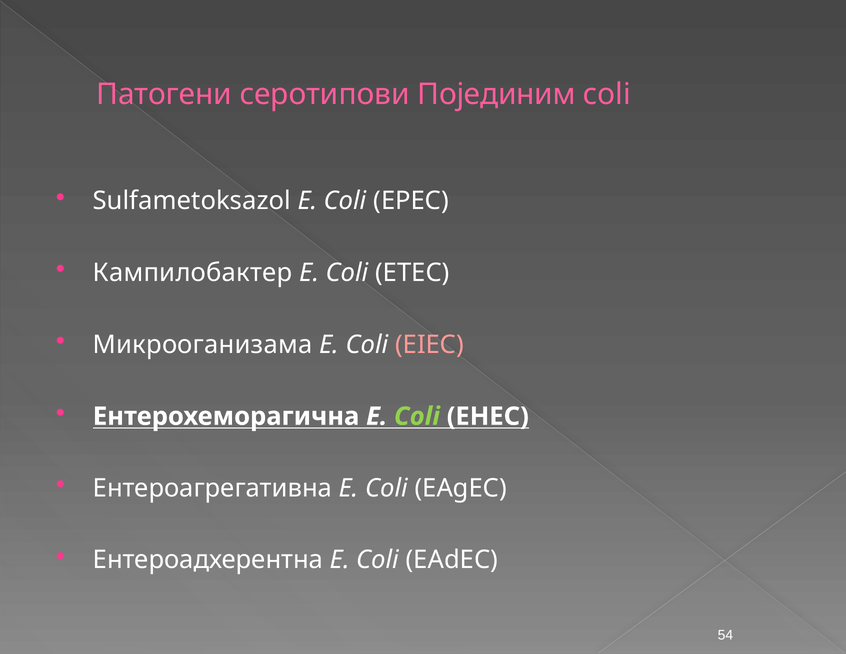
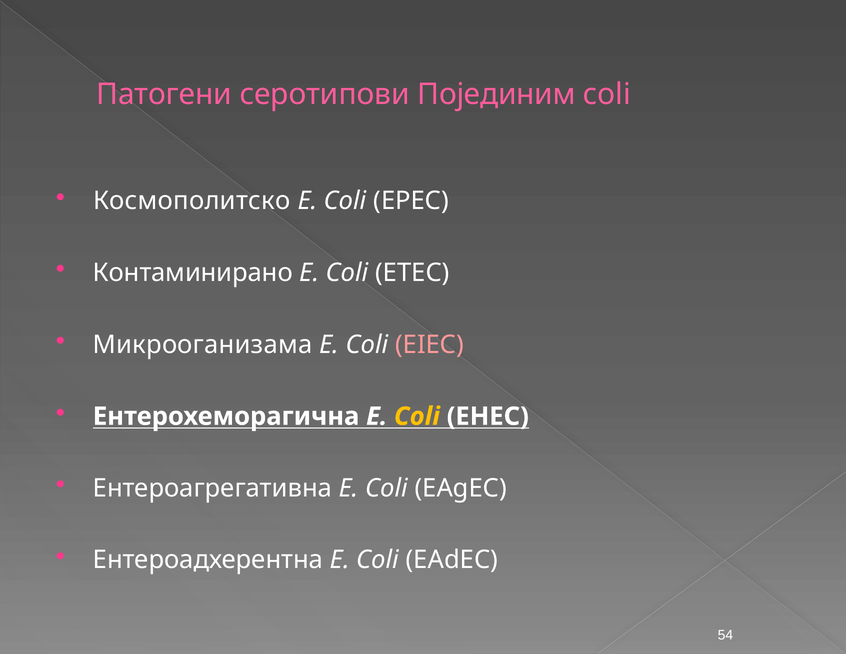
Sulfametoksazol: Sulfametoksazol -> Космополитско
Кампилобактер: Кампилобактер -> Контаминирано
Coli at (417, 416) colour: light green -> yellow
